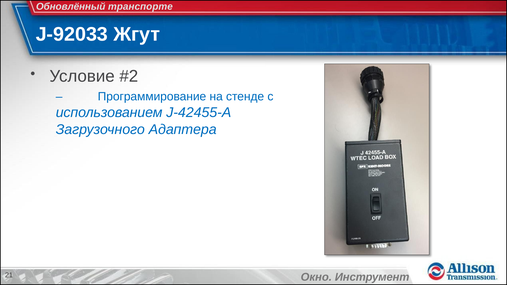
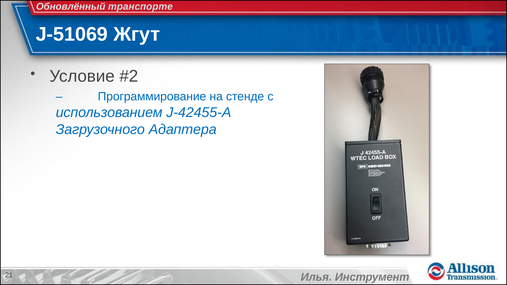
J-92033: J-92033 -> J-51069
Окно: Окно -> Илья
